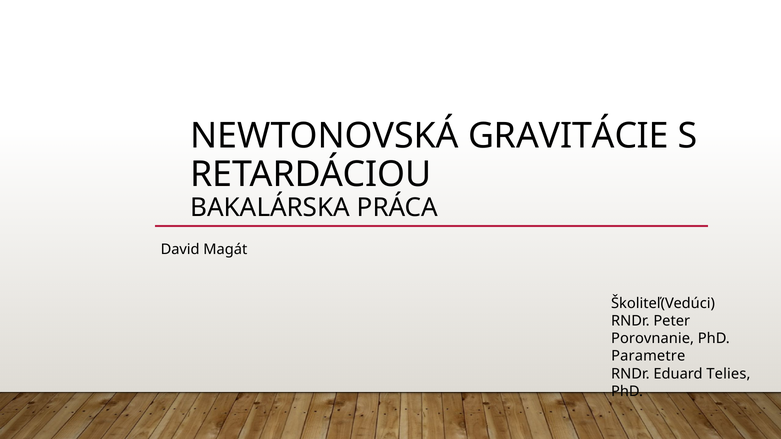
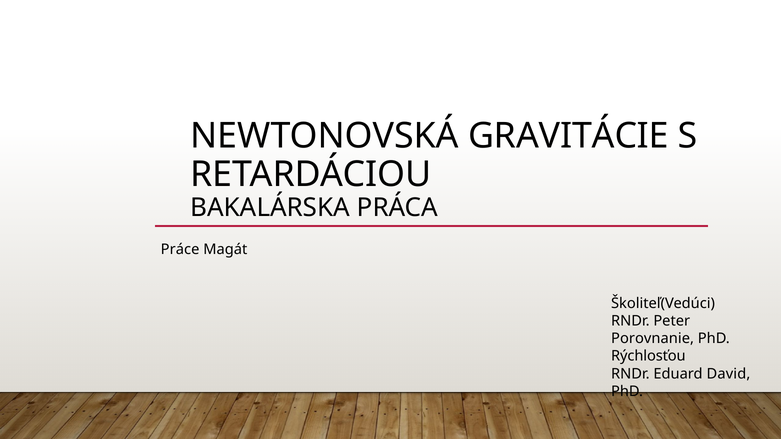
David: David -> Práce
Parametre: Parametre -> Rýchlosťou
Telies: Telies -> David
